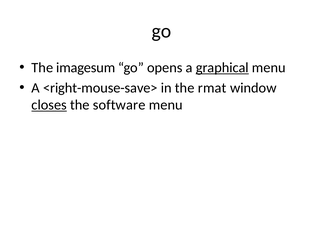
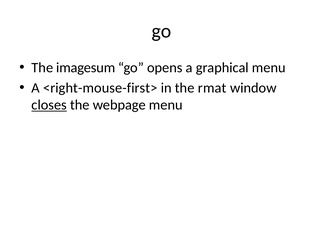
graphical underline: present -> none
<right-mouse-save>: <right-mouse-save> -> <right-mouse-first>
software: software -> webpage
